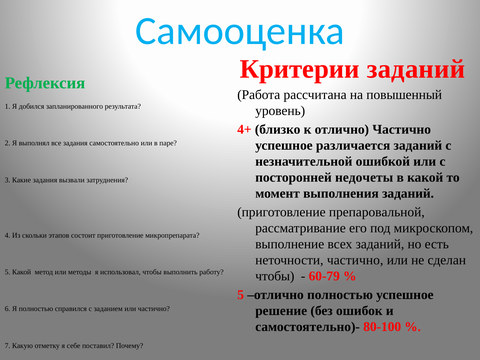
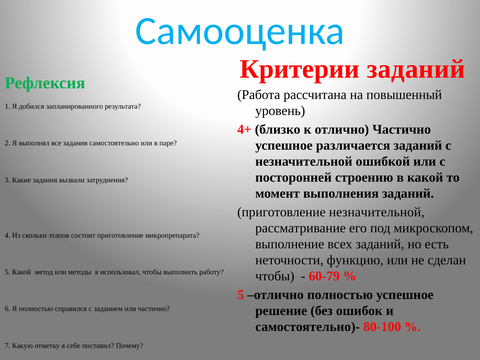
недочеты: недочеты -> строению
приготовление препаровальной: препаровальной -> незначительной
неточности частично: частично -> функцию
